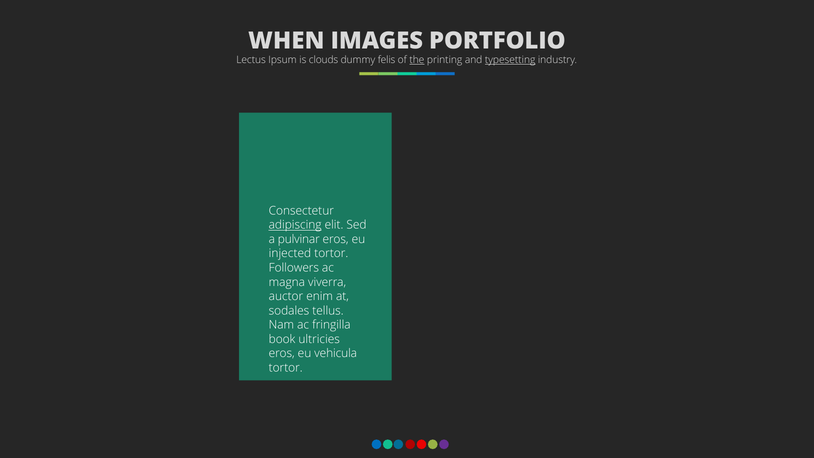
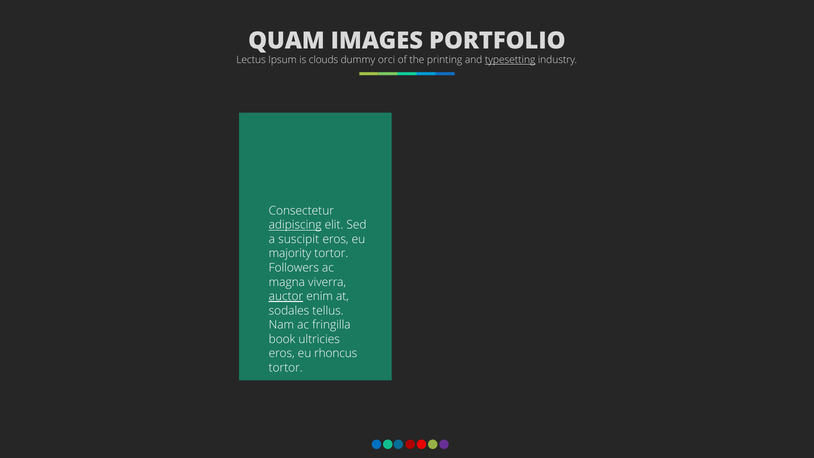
WHEN: WHEN -> QUAM
felis: felis -> orci
the underline: present -> none
pulvinar: pulvinar -> suscipit
injected: injected -> majority
auctor underline: none -> present
vehicula: vehicula -> rhoncus
